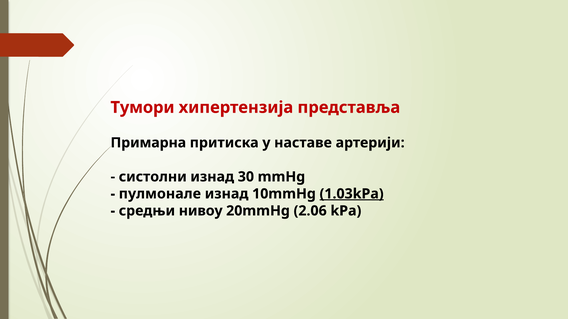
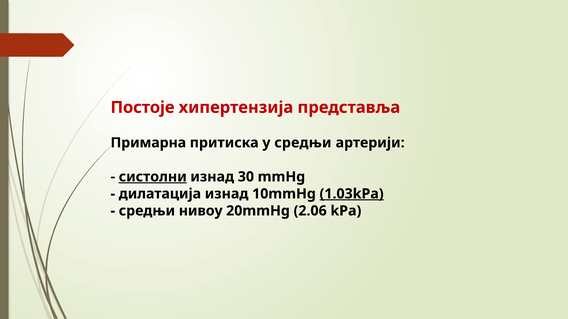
Тумори: Тумори -> Постоје
у наставе: наставе -> средњи
систолни underline: none -> present
пулмонале: пулмонале -> дилатација
